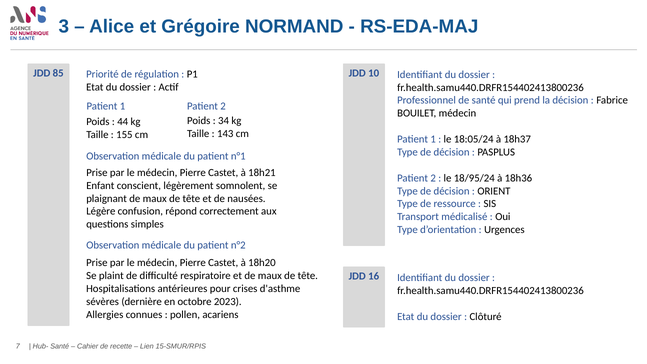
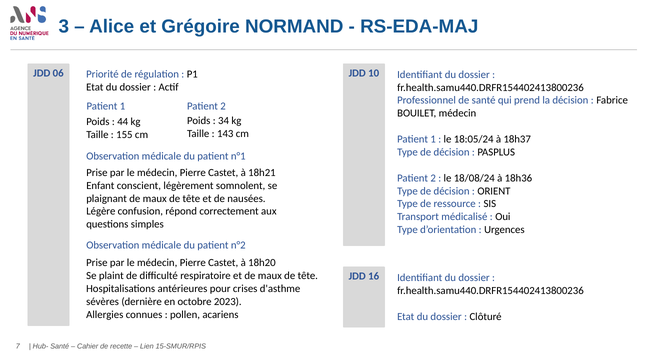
85: 85 -> 06
18/95/24: 18/95/24 -> 18/08/24
